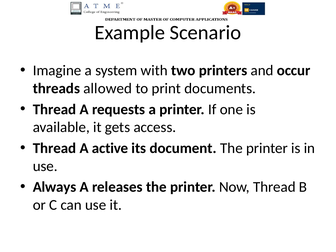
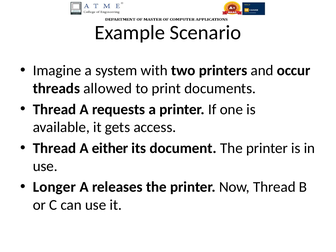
active: active -> either
Always: Always -> Longer
